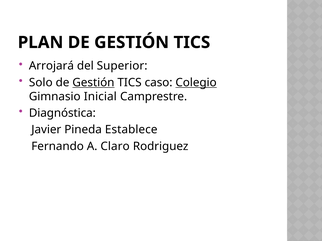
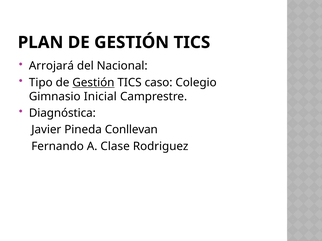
Superior: Superior -> Nacional
Solo: Solo -> Tipo
Colegio underline: present -> none
Establece: Establece -> Conllevan
Claro: Claro -> Clase
